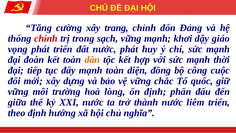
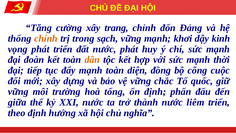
chính colour: red -> orange
giáo: giáo -> kinh
lòng: lòng -> tổng
